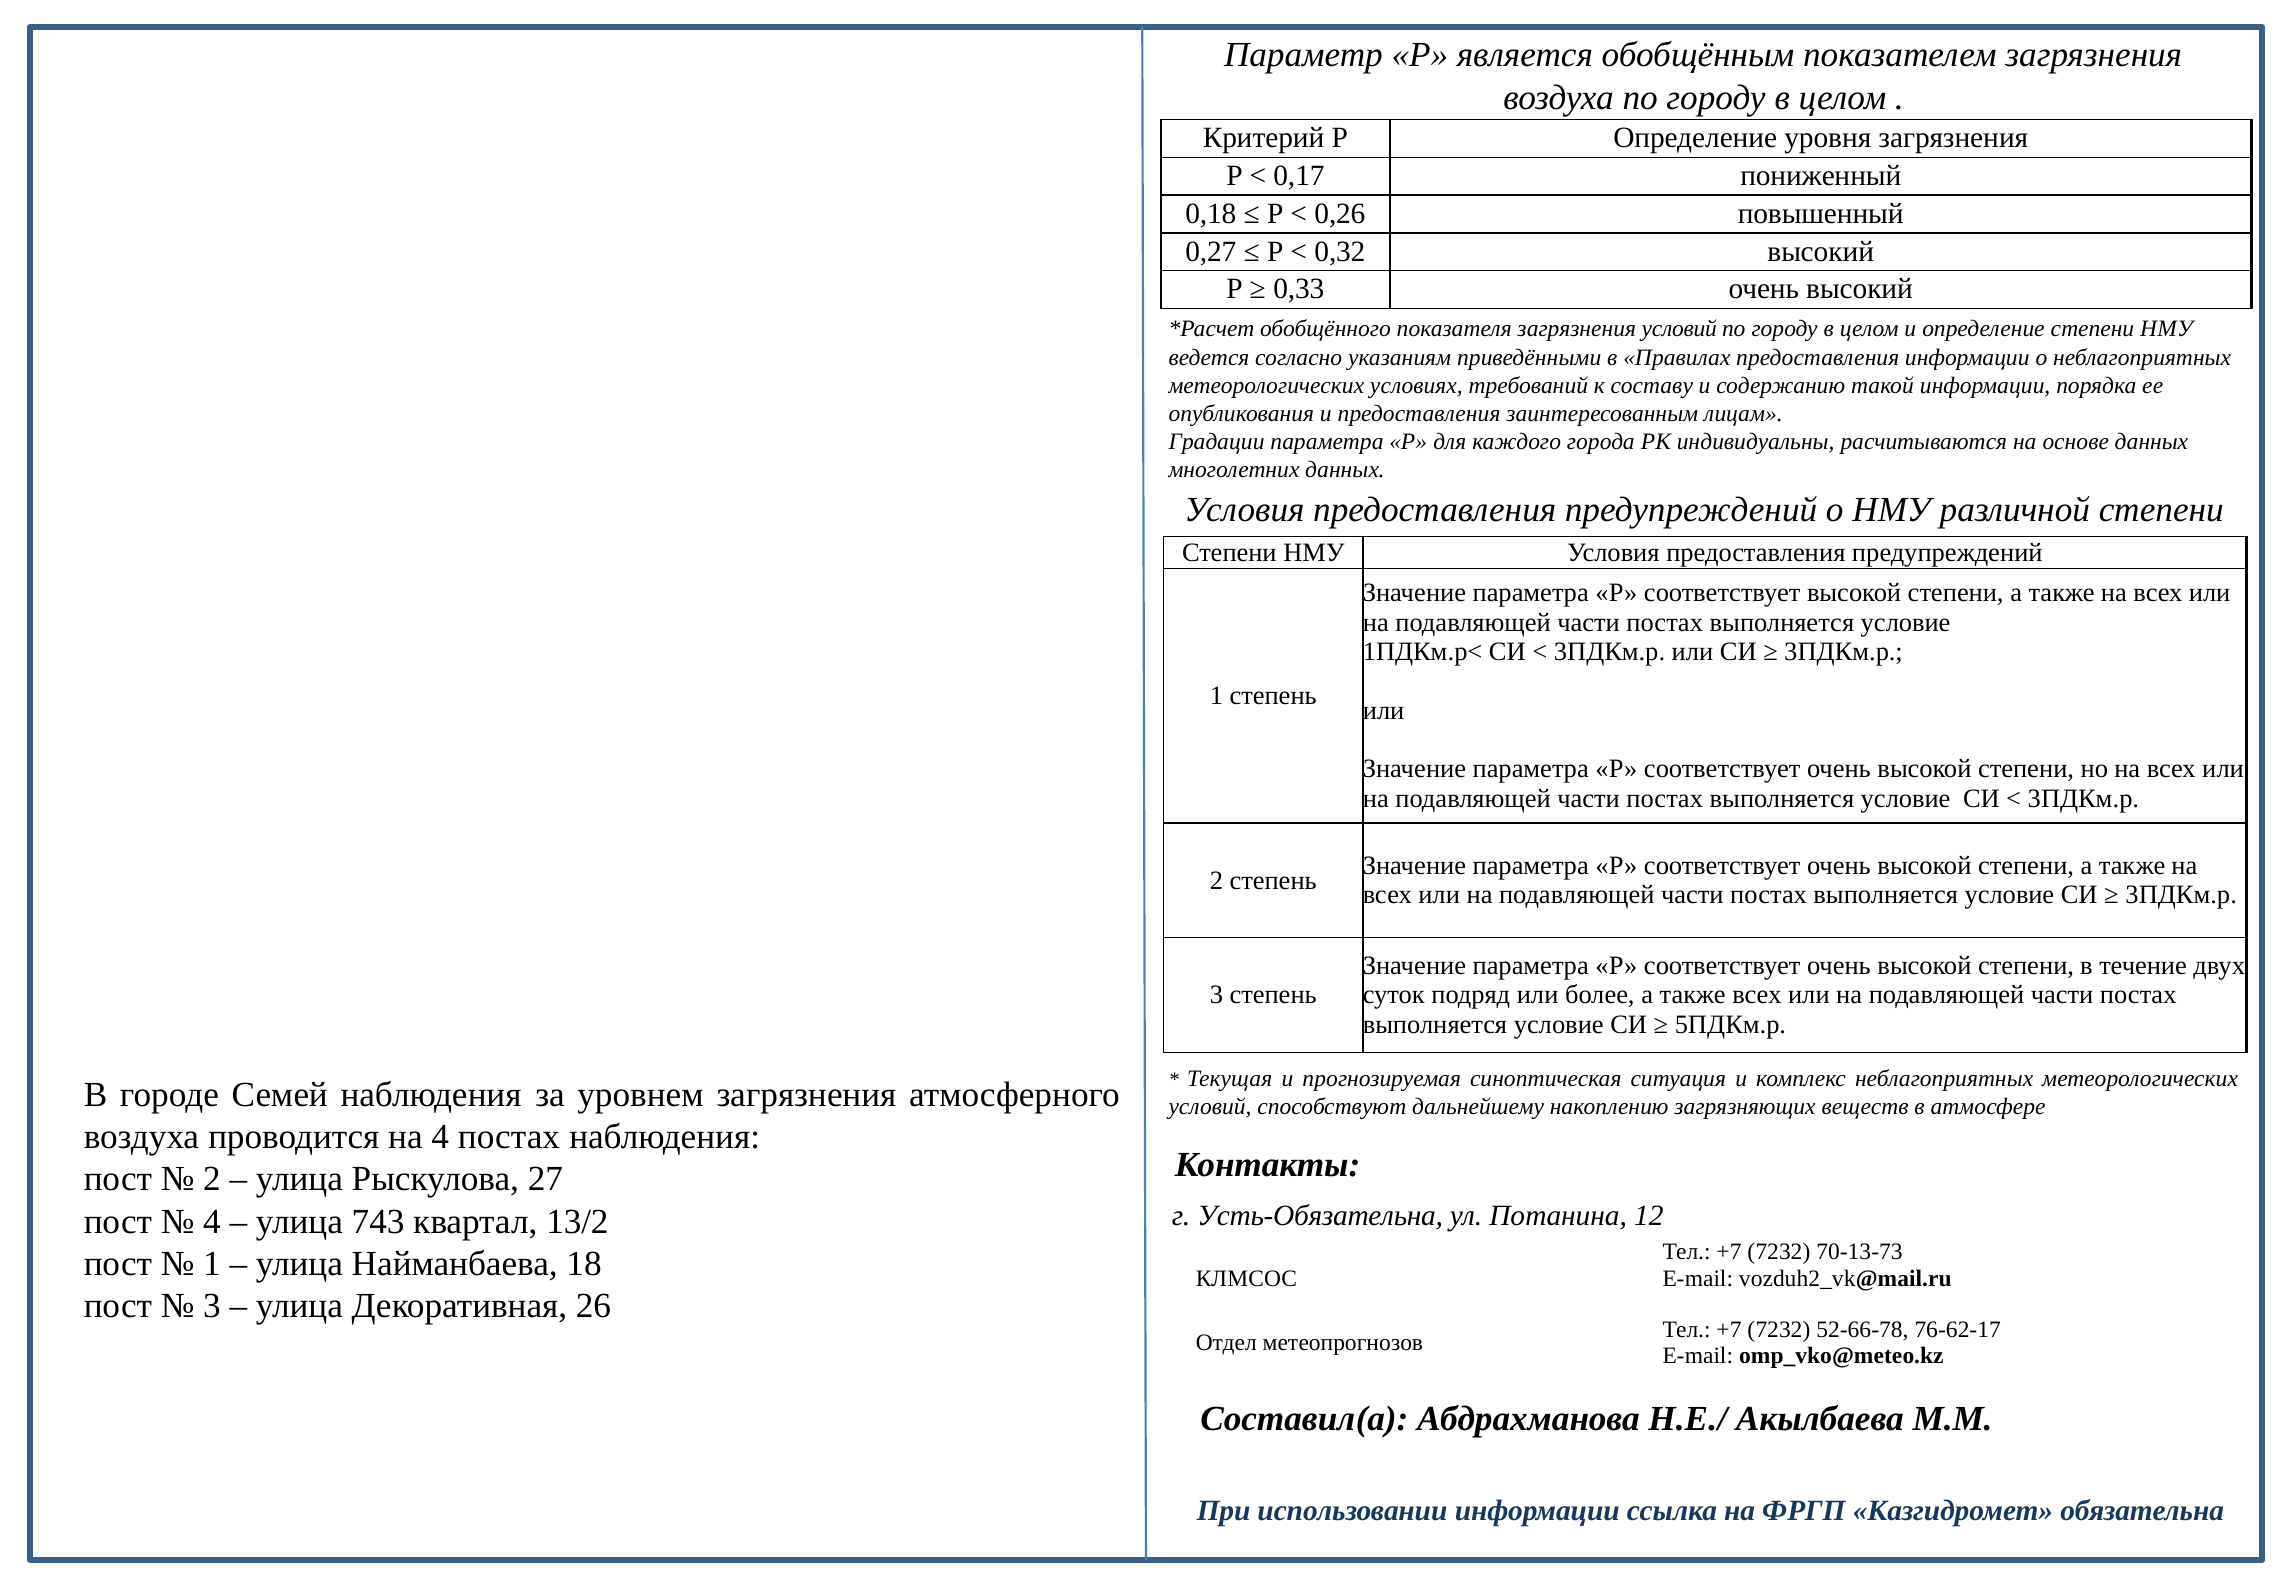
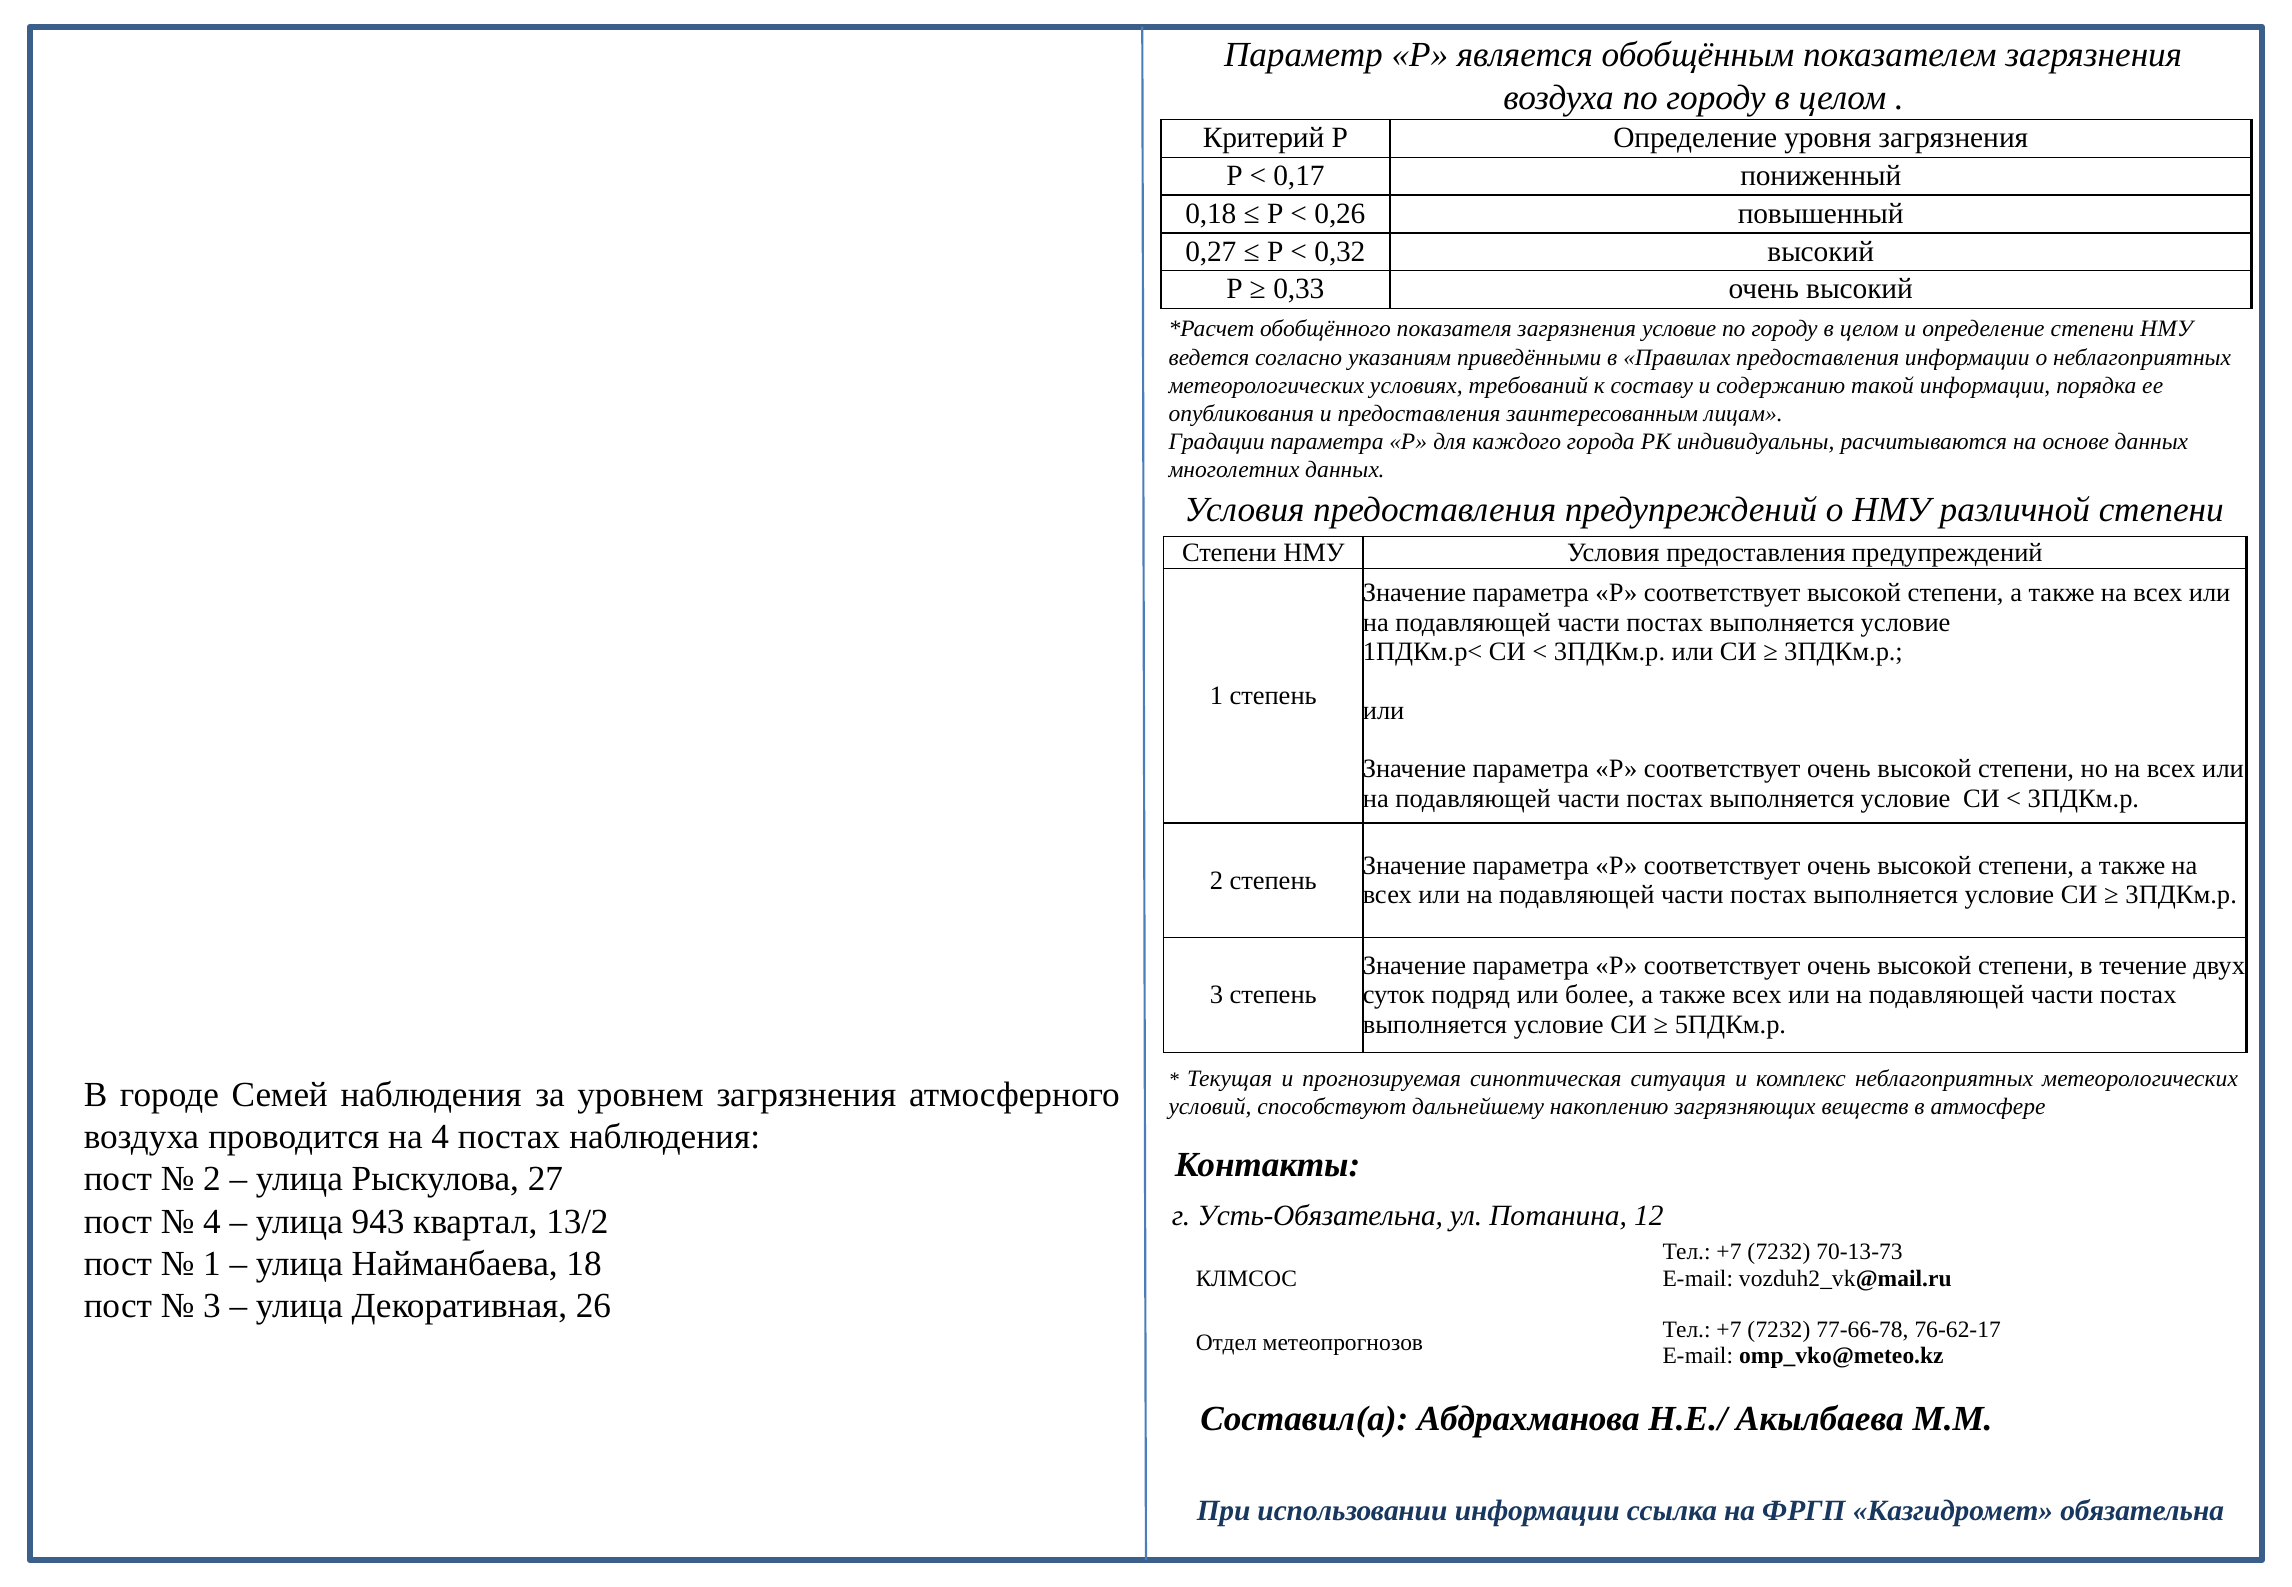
загрязнения условий: условий -> условие
743: 743 -> 943
52-66-78: 52-66-78 -> 77-66-78
